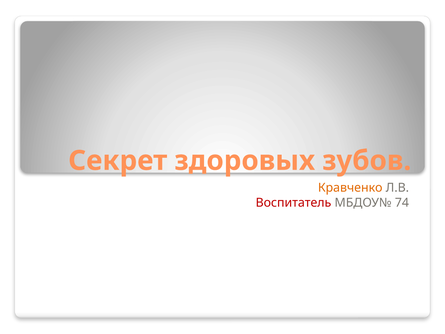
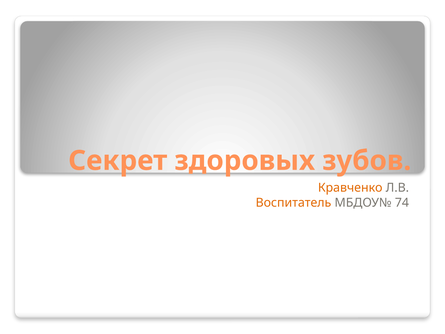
Воспитатель colour: red -> orange
